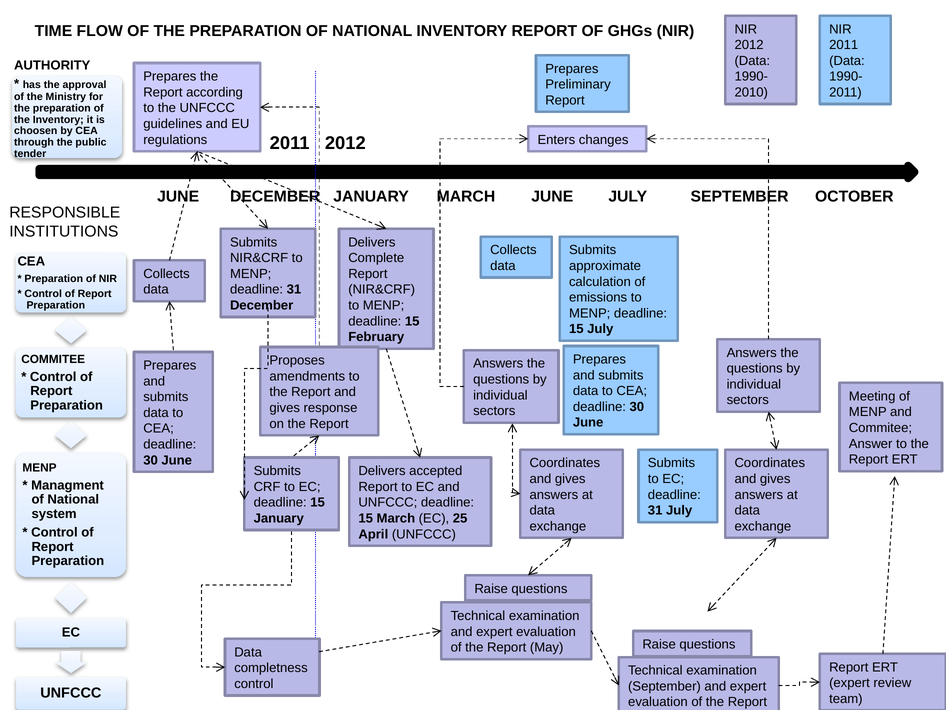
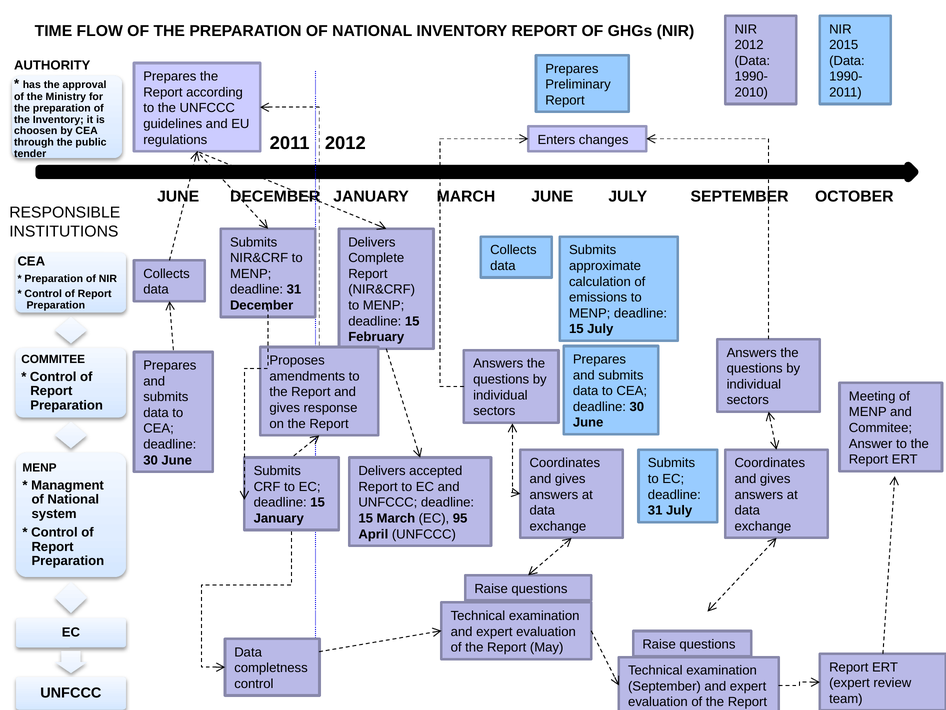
2011 at (844, 45): 2011 -> 2015
25: 25 -> 95
